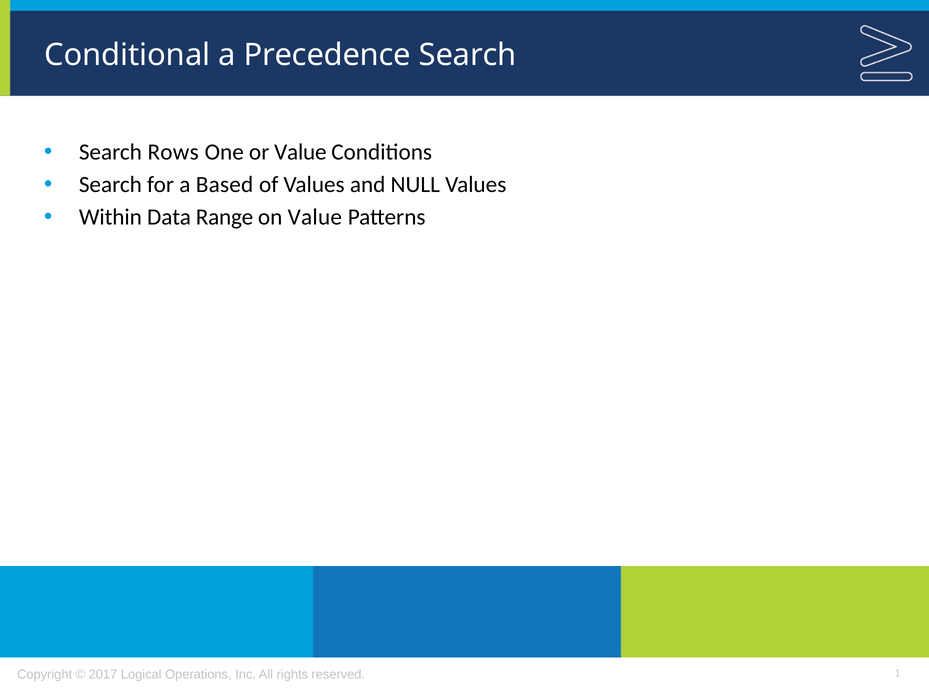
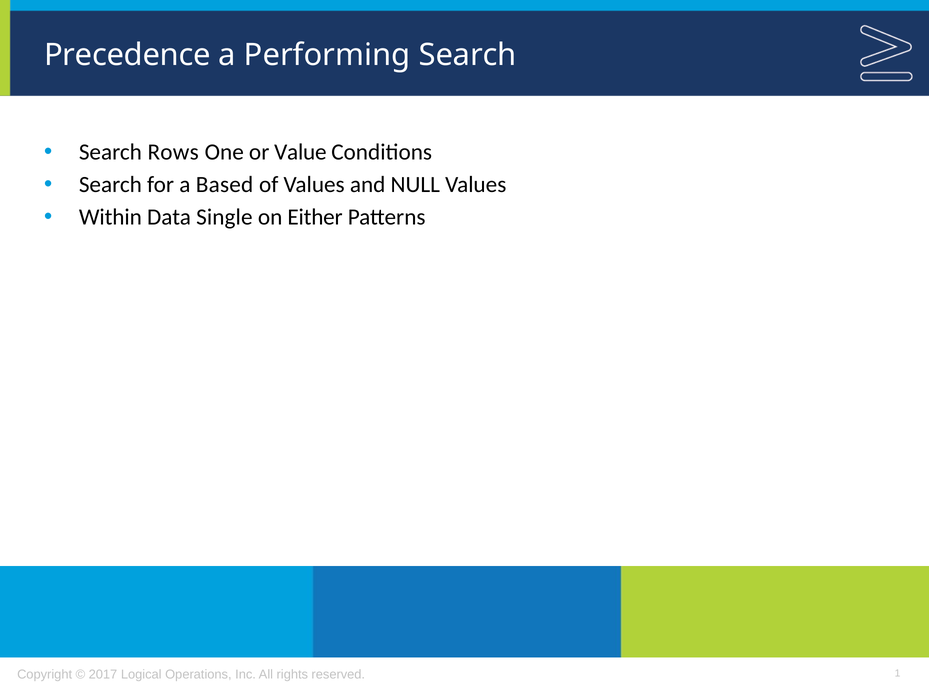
Conditional: Conditional -> Precedence
Precedence: Precedence -> Performing
Range: Range -> Single
on Value: Value -> Either
